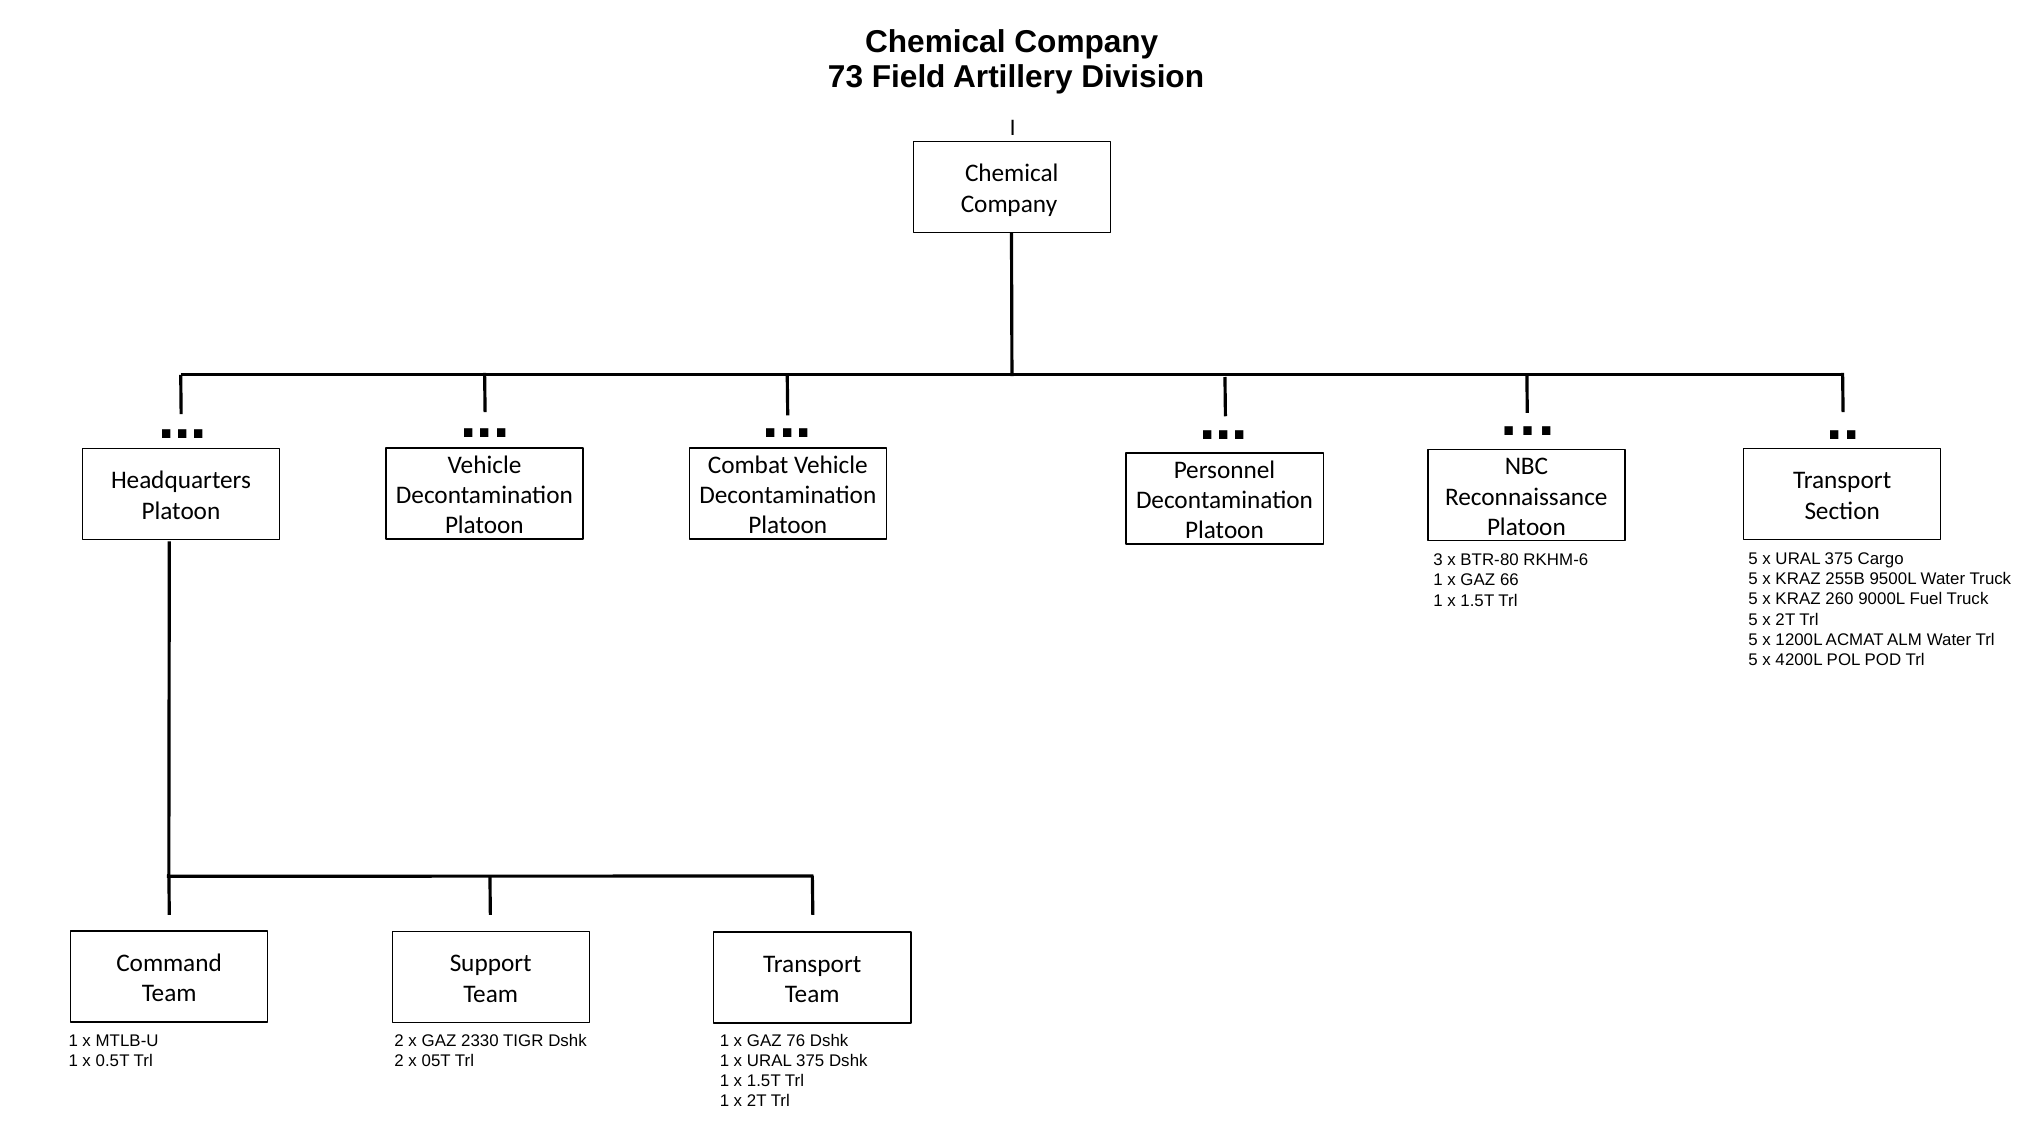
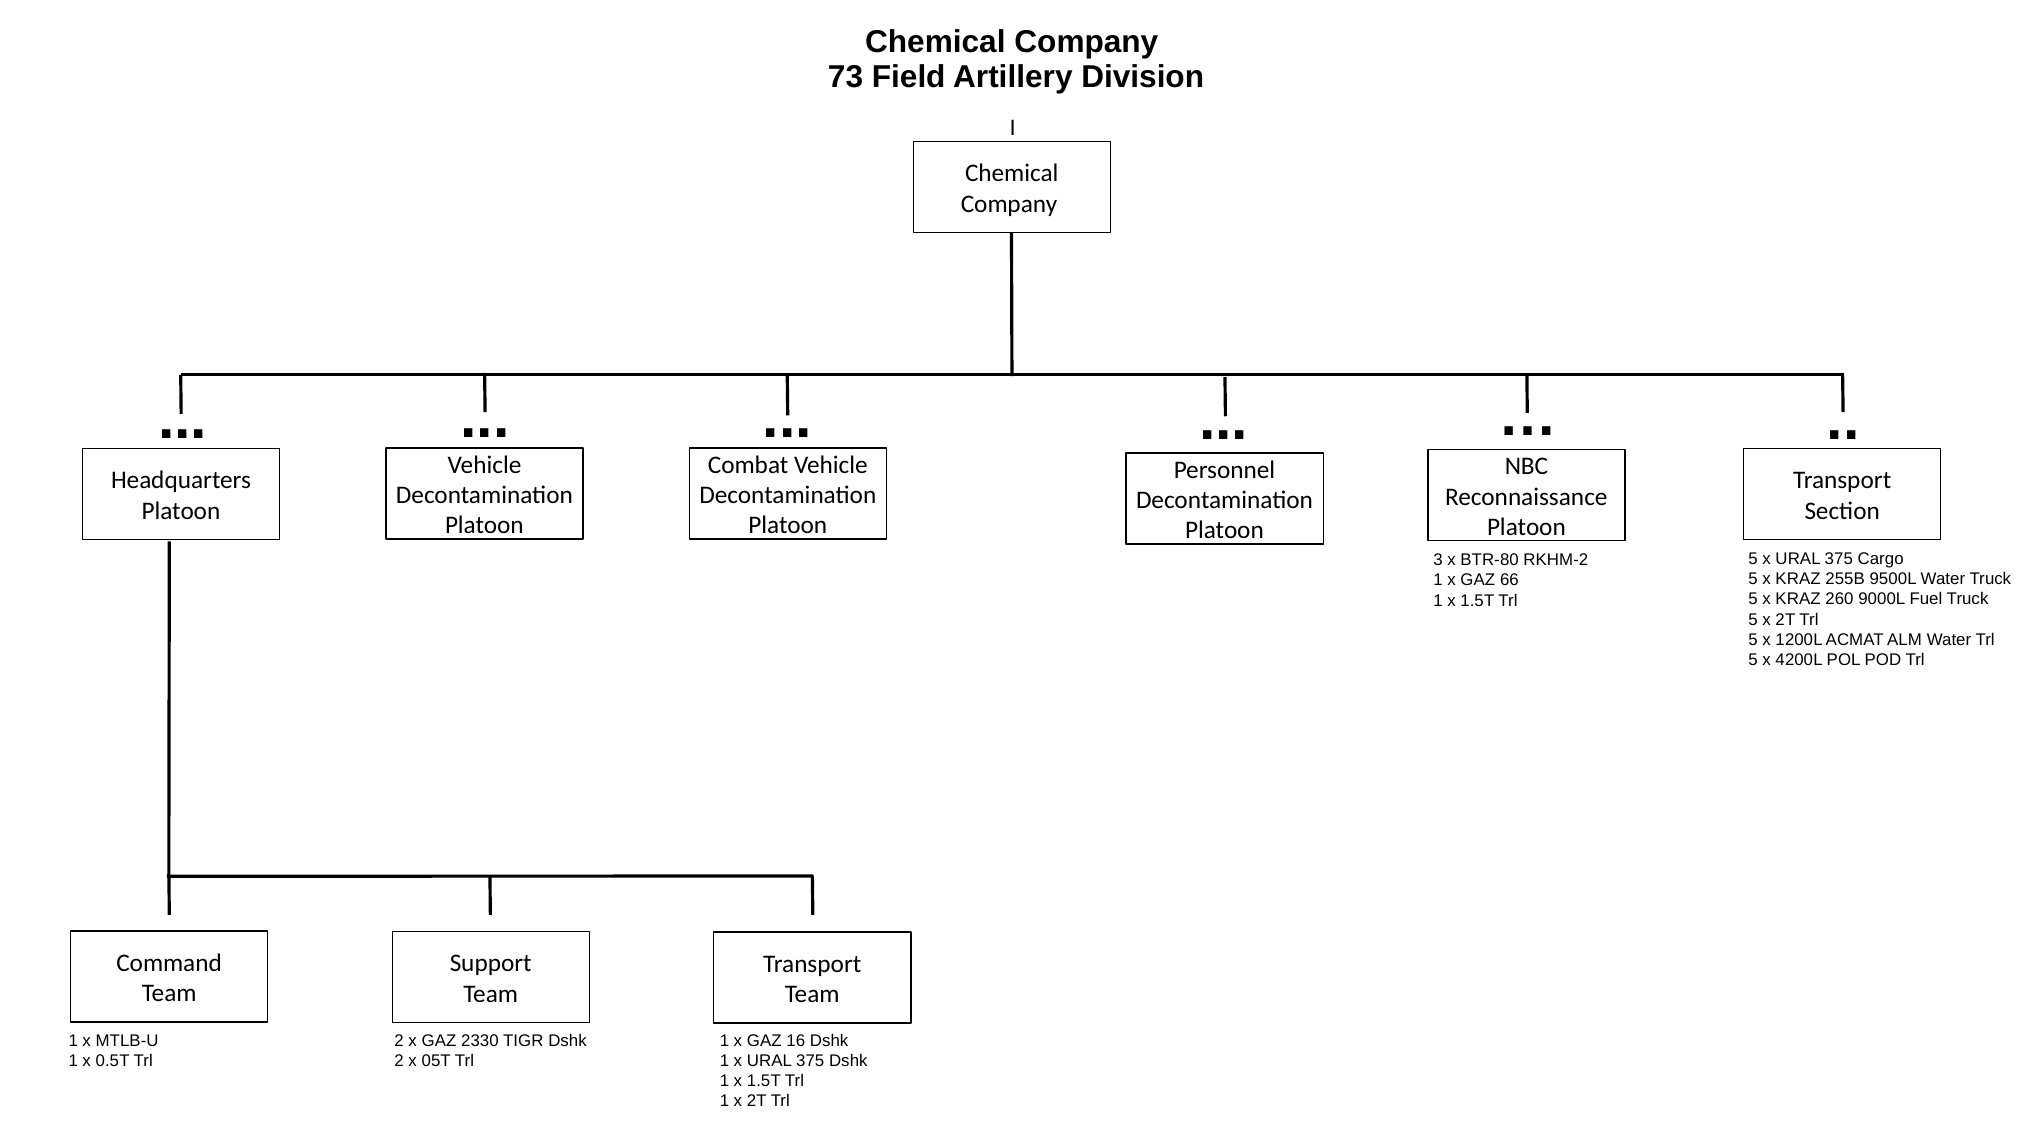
RKHM-6: RKHM-6 -> RKHM-2
76: 76 -> 16
